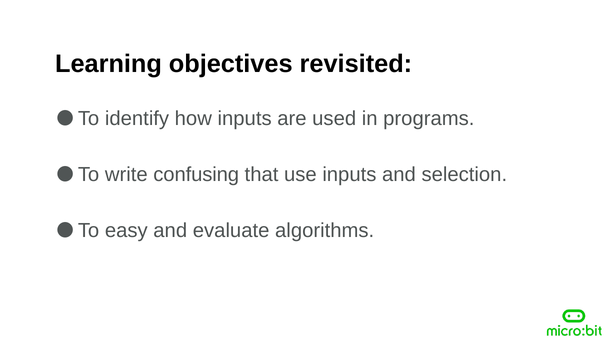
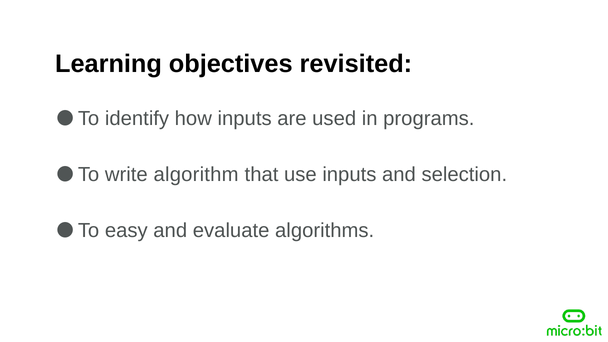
confusing: confusing -> algorithm
